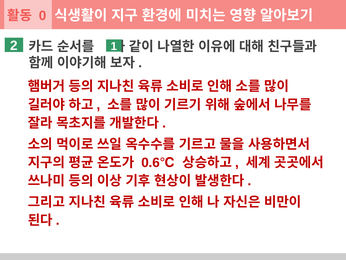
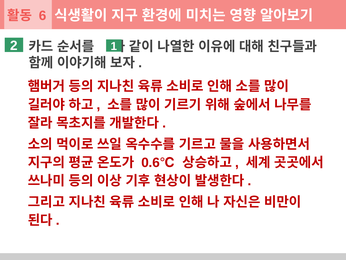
0: 0 -> 6
